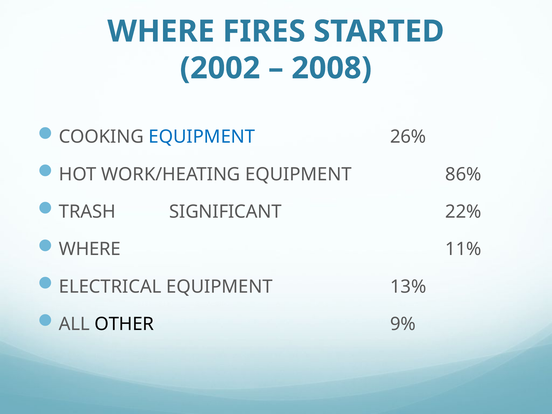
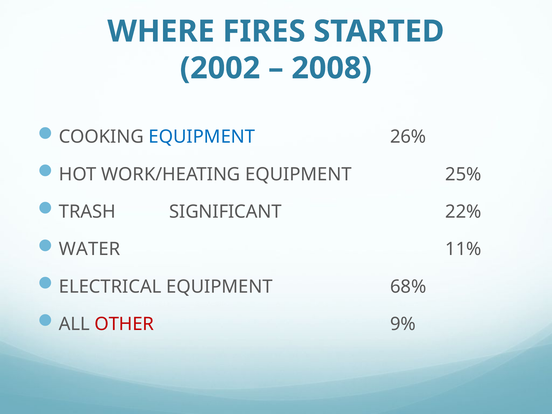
86%: 86% -> 25%
WHERE at (90, 249): WHERE -> WATER
13%: 13% -> 68%
OTHER colour: black -> red
